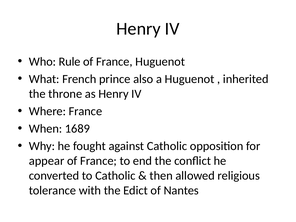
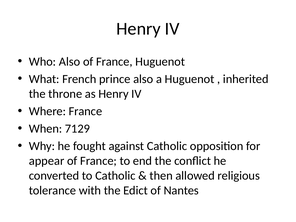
Who Rule: Rule -> Also
1689: 1689 -> 7129
